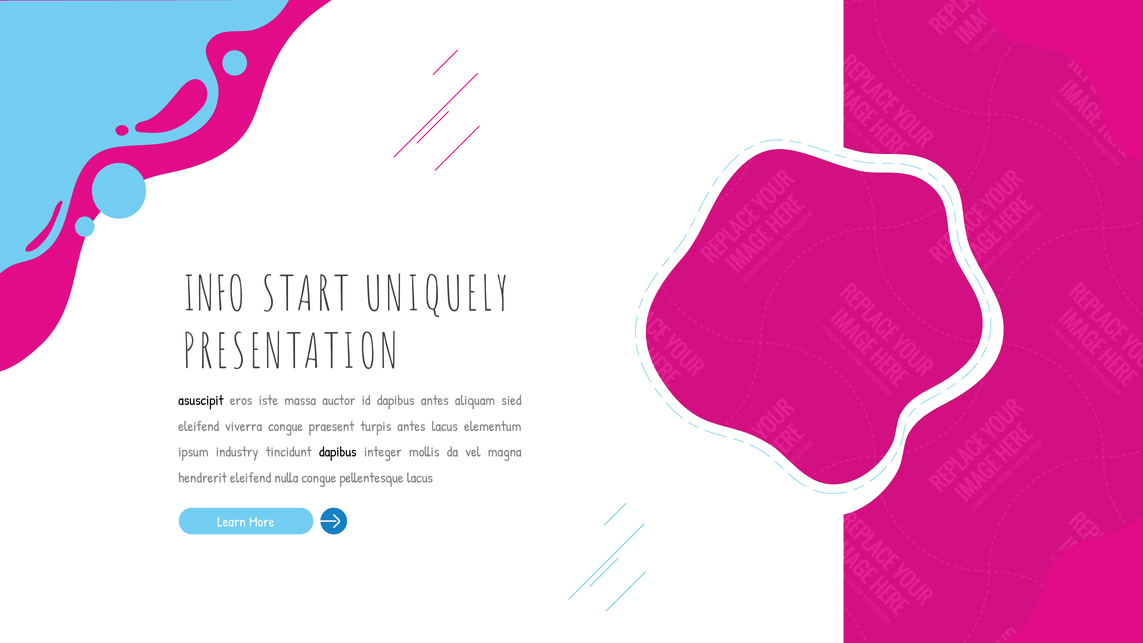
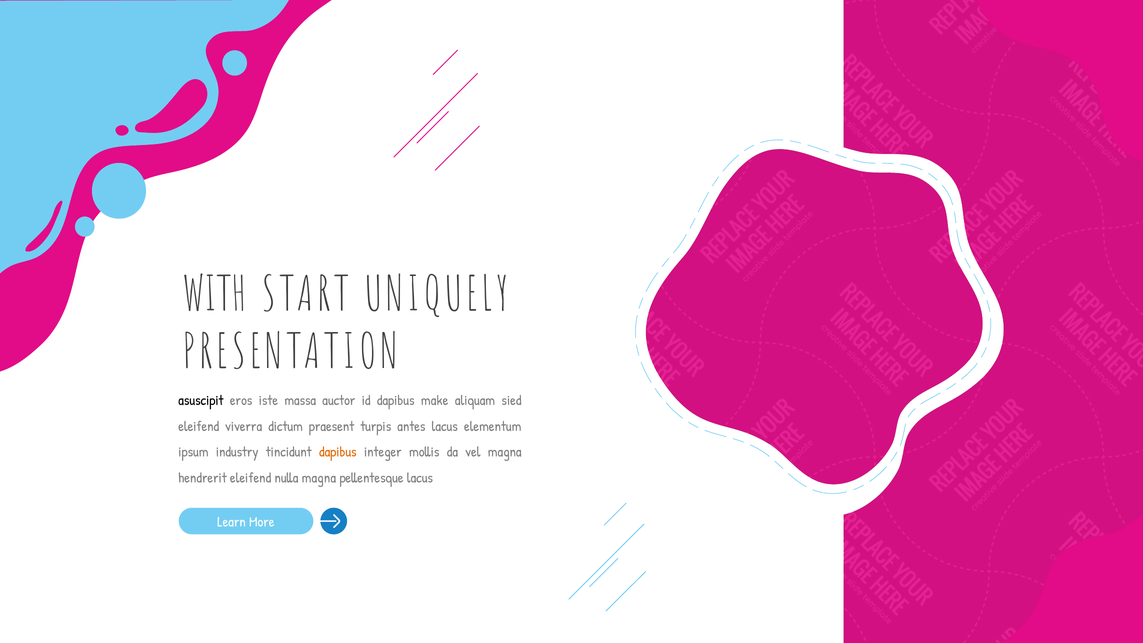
INFO: INFO -> WITH
dapibus antes: antes -> make
viverra congue: congue -> dictum
dapibus at (338, 452) colour: black -> orange
nulla congue: congue -> magna
